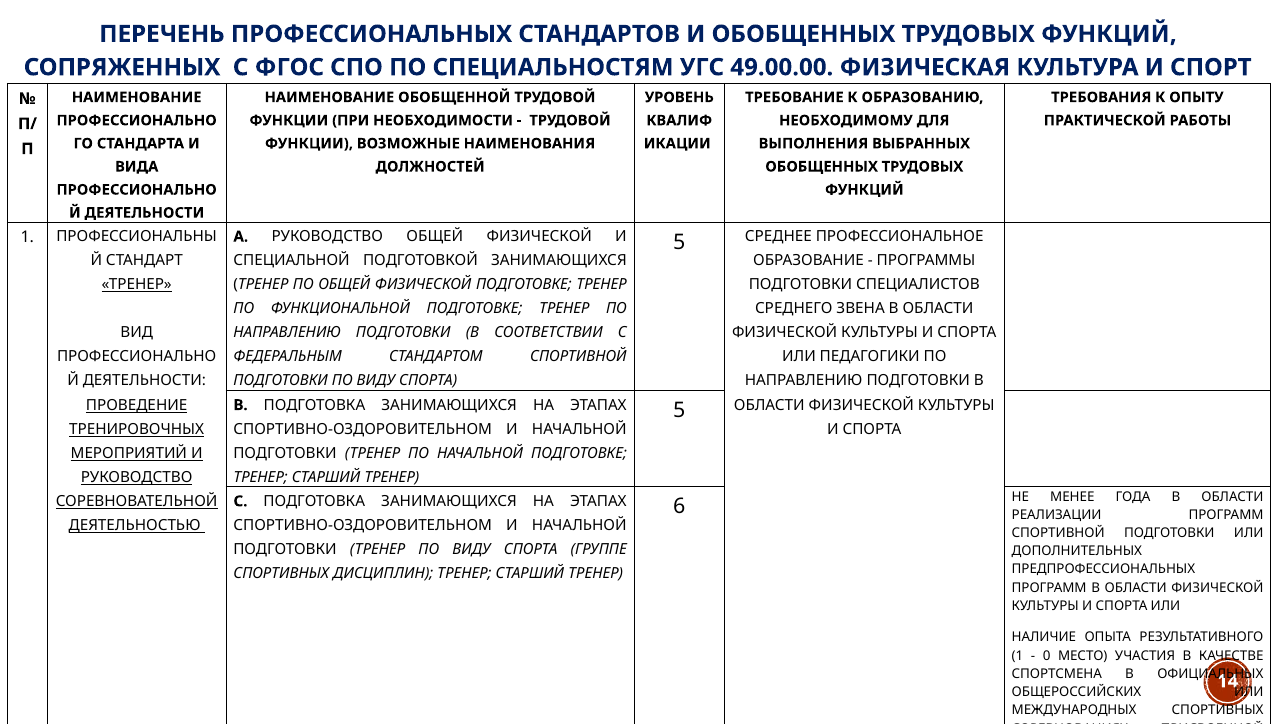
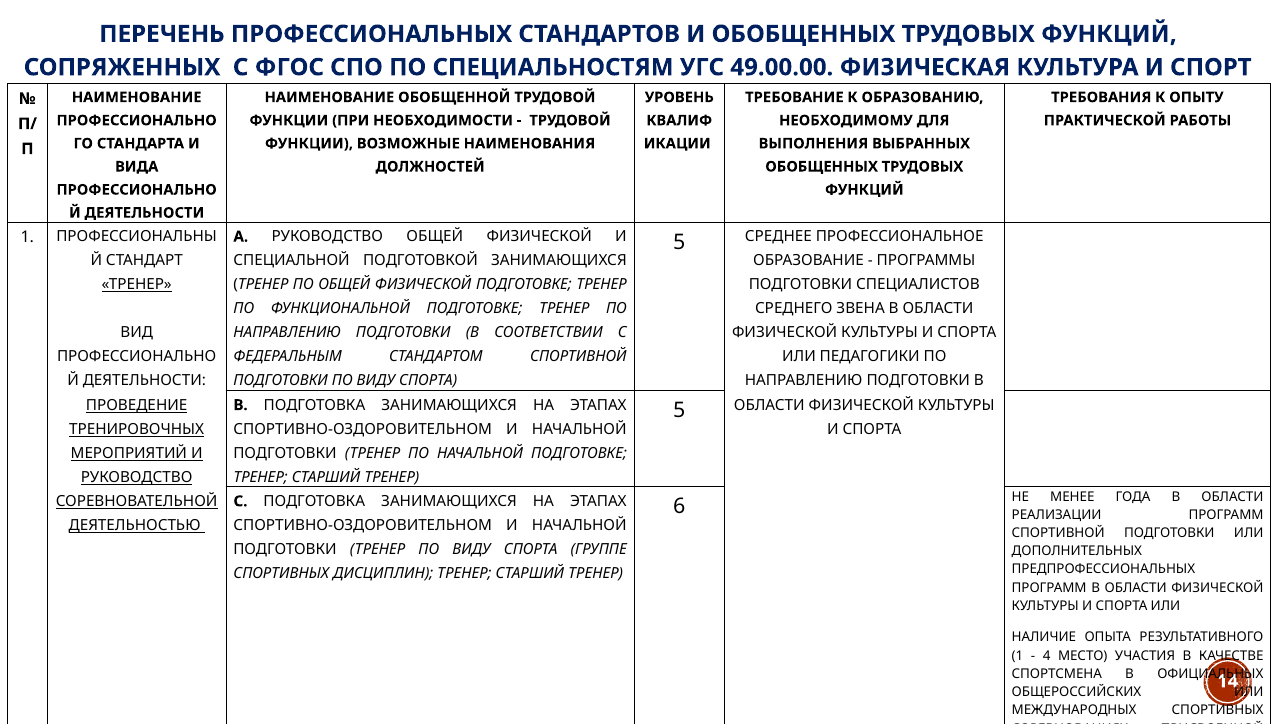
0: 0 -> 4
